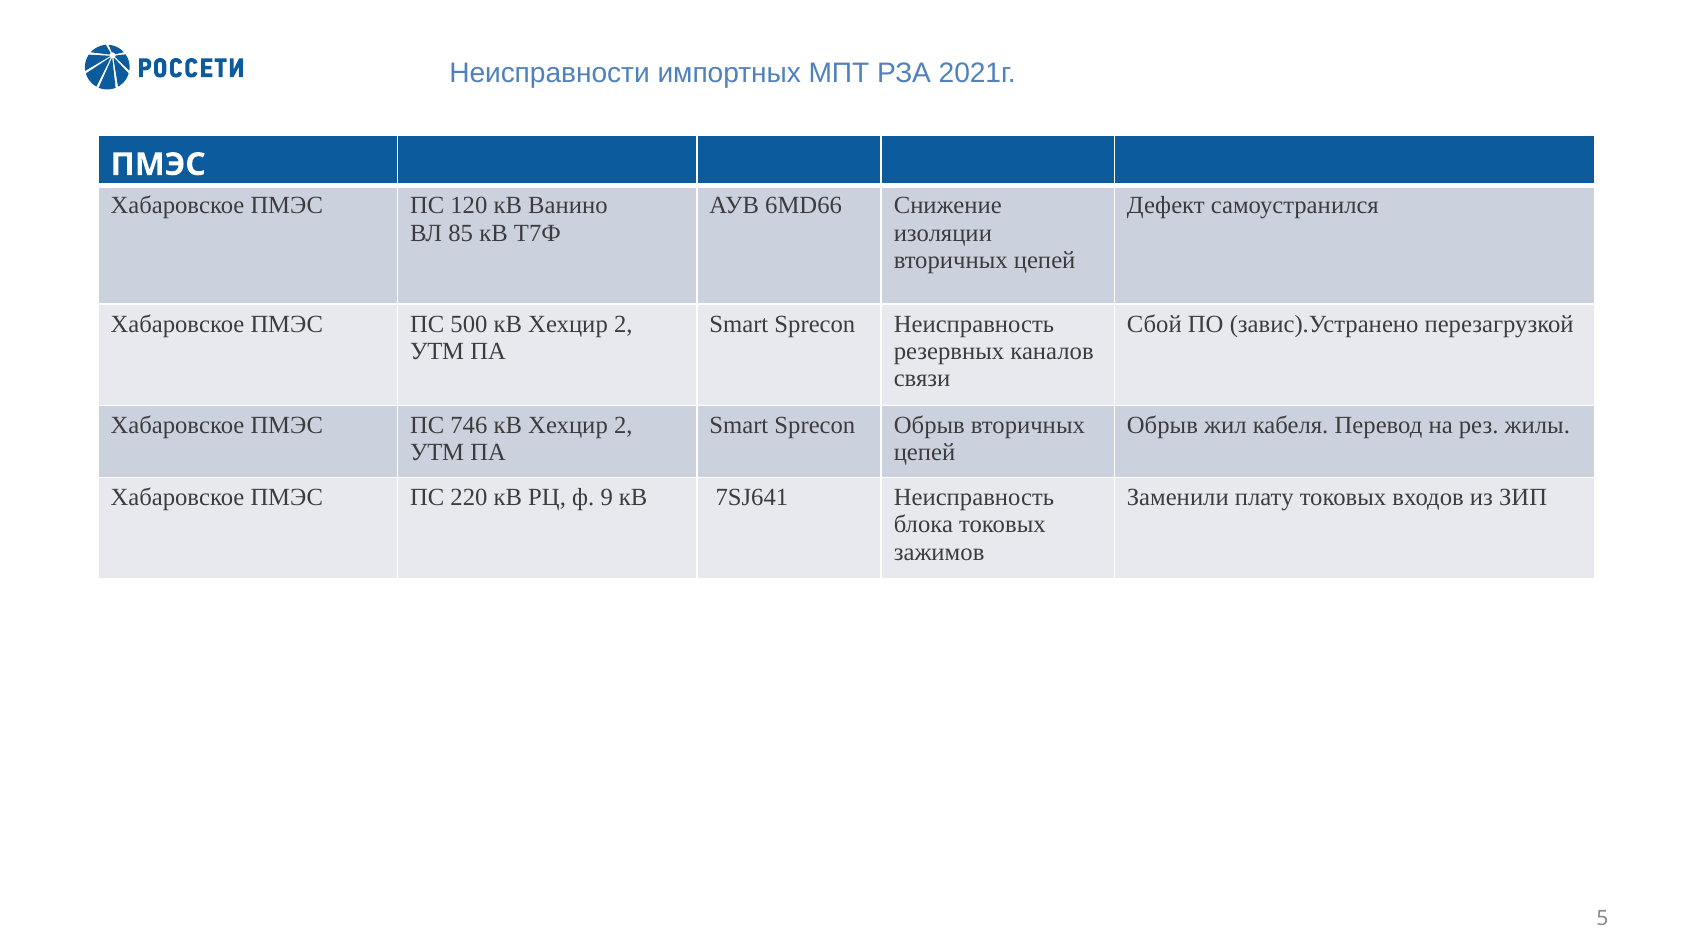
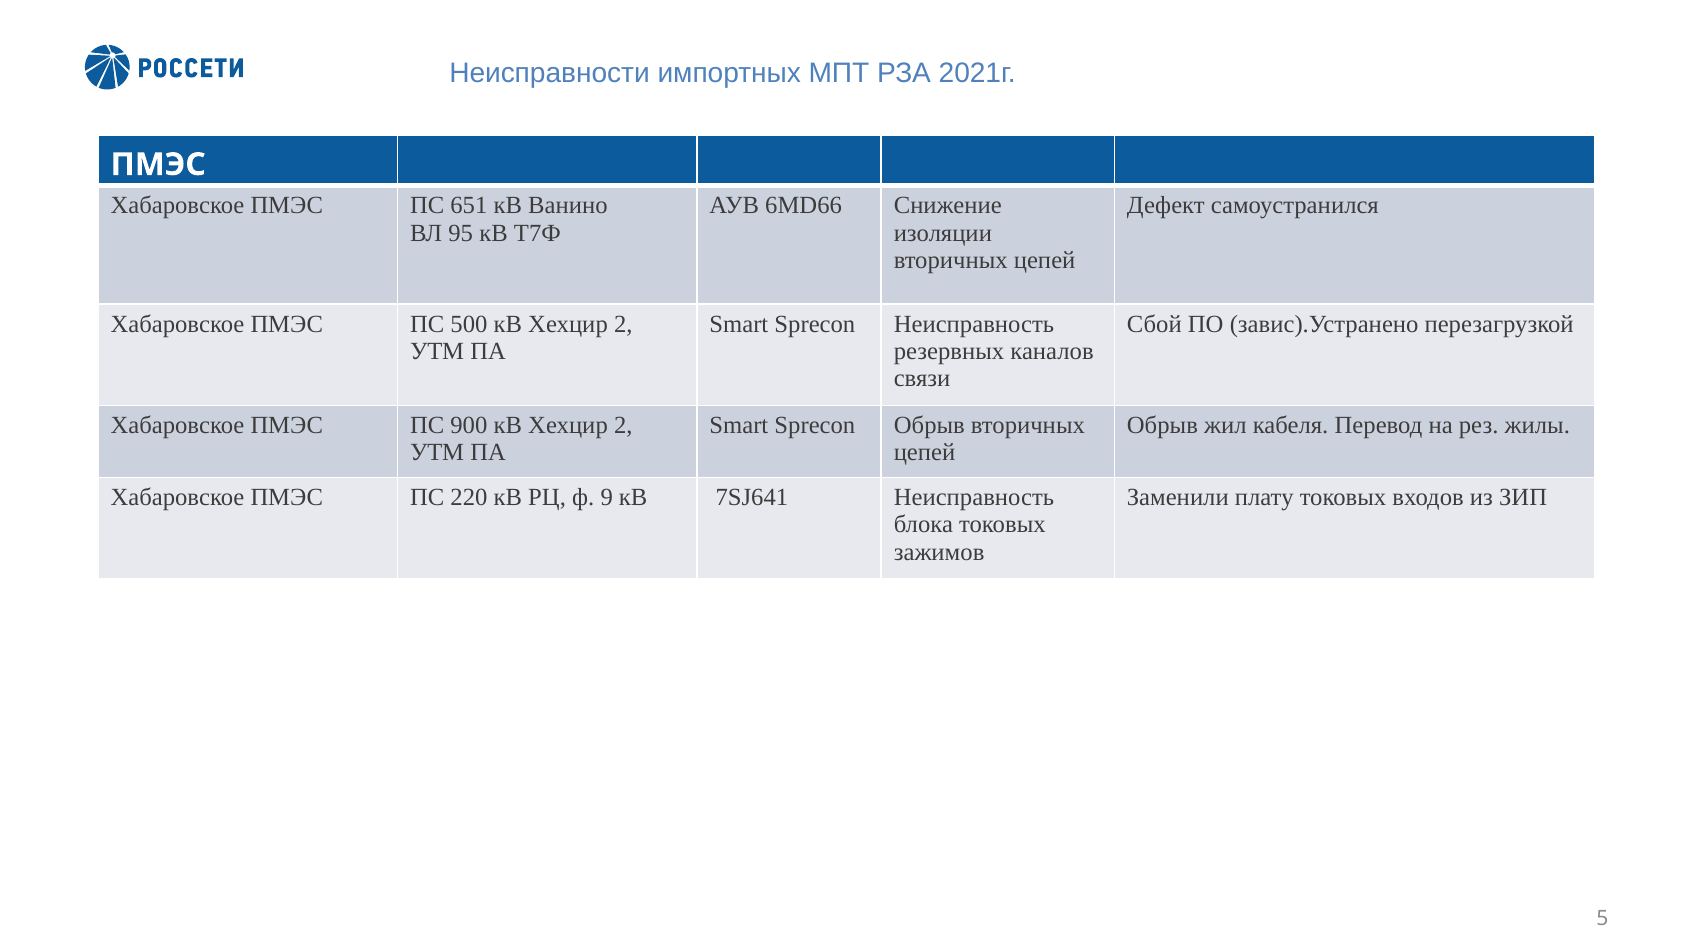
120: 120 -> 651
85: 85 -> 95
746: 746 -> 900
